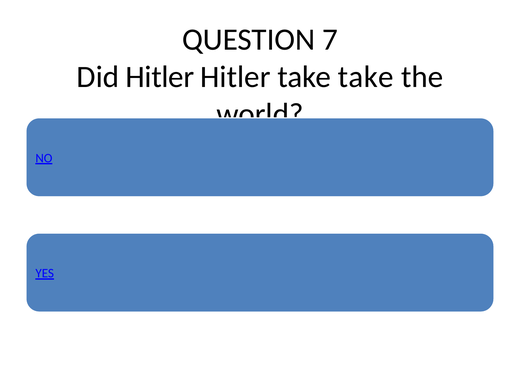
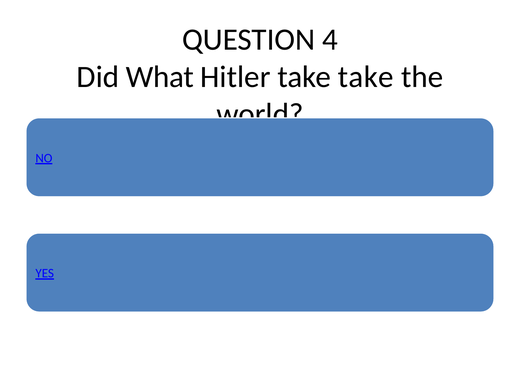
7: 7 -> 4
Did Hitler: Hitler -> What
